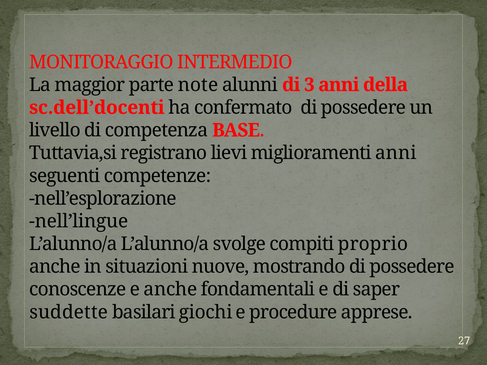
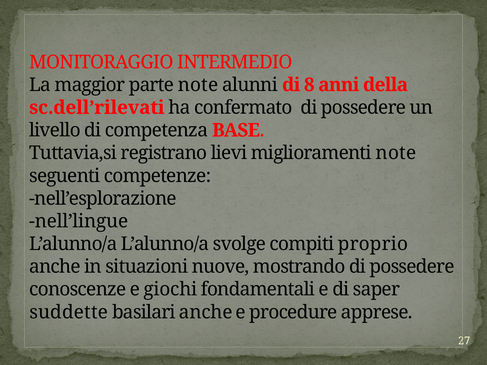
3: 3 -> 8
sc.dell’docenti: sc.dell’docenti -> sc.dell’rilevati
miglioramenti anni: anni -> note
e anche: anche -> giochi
basilari giochi: giochi -> anche
